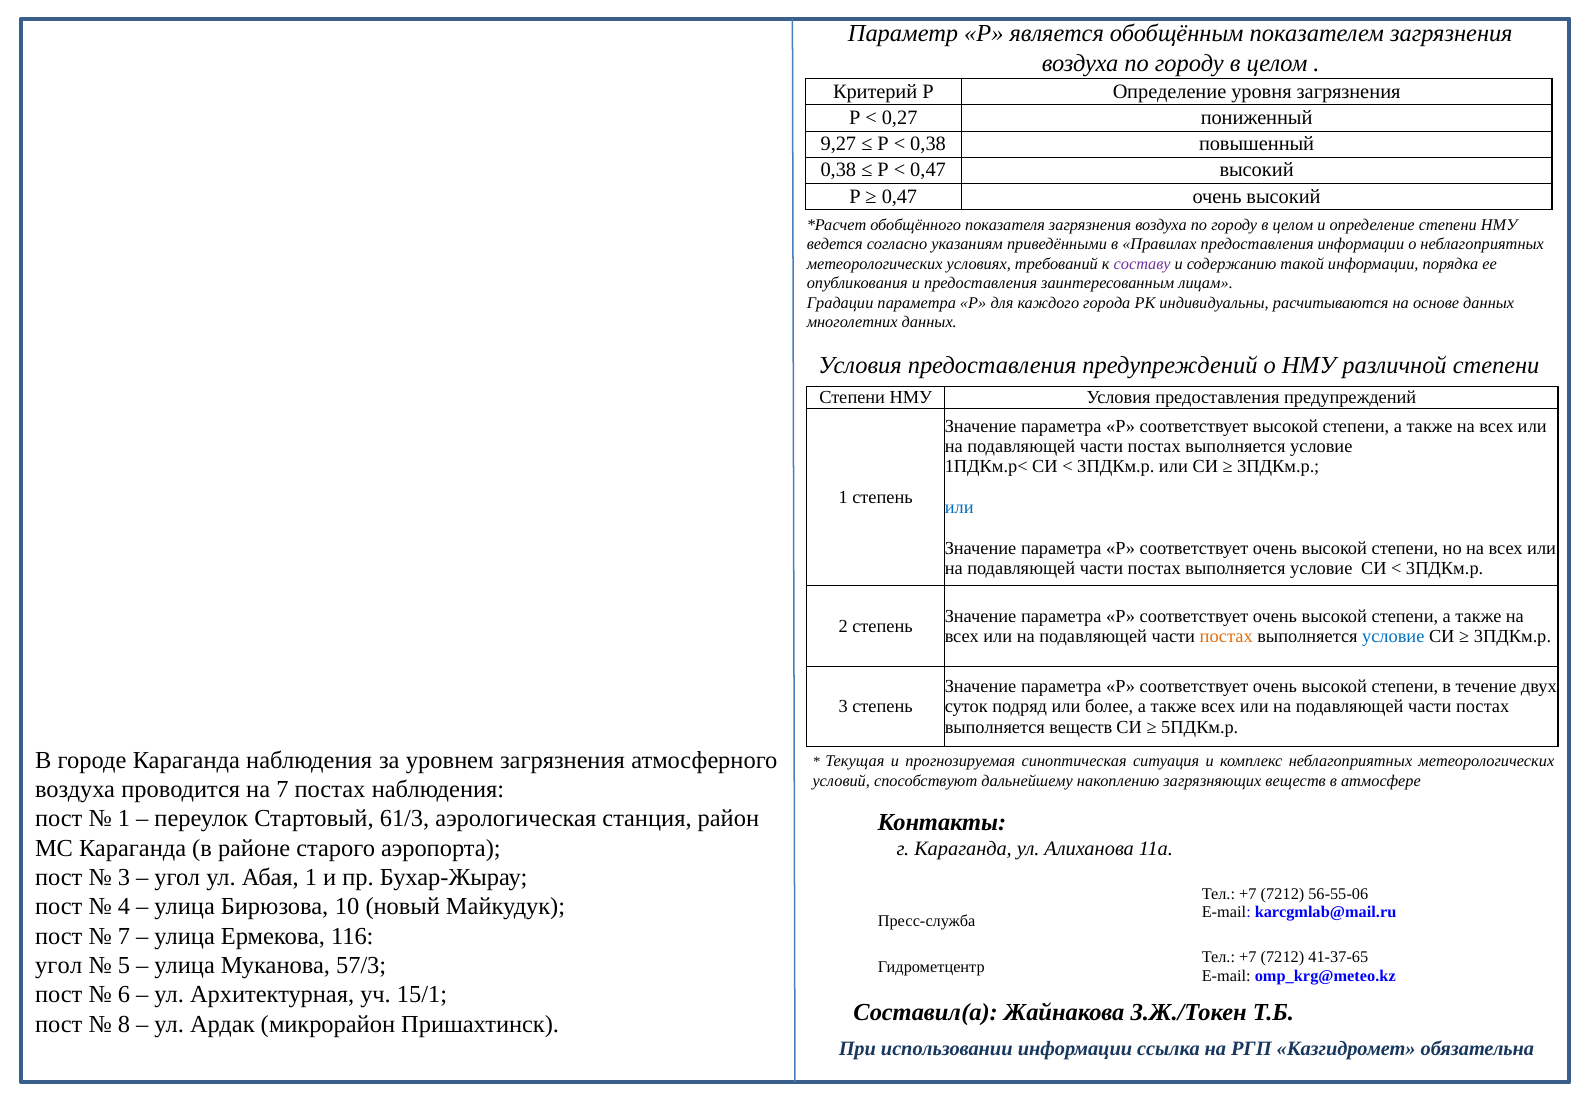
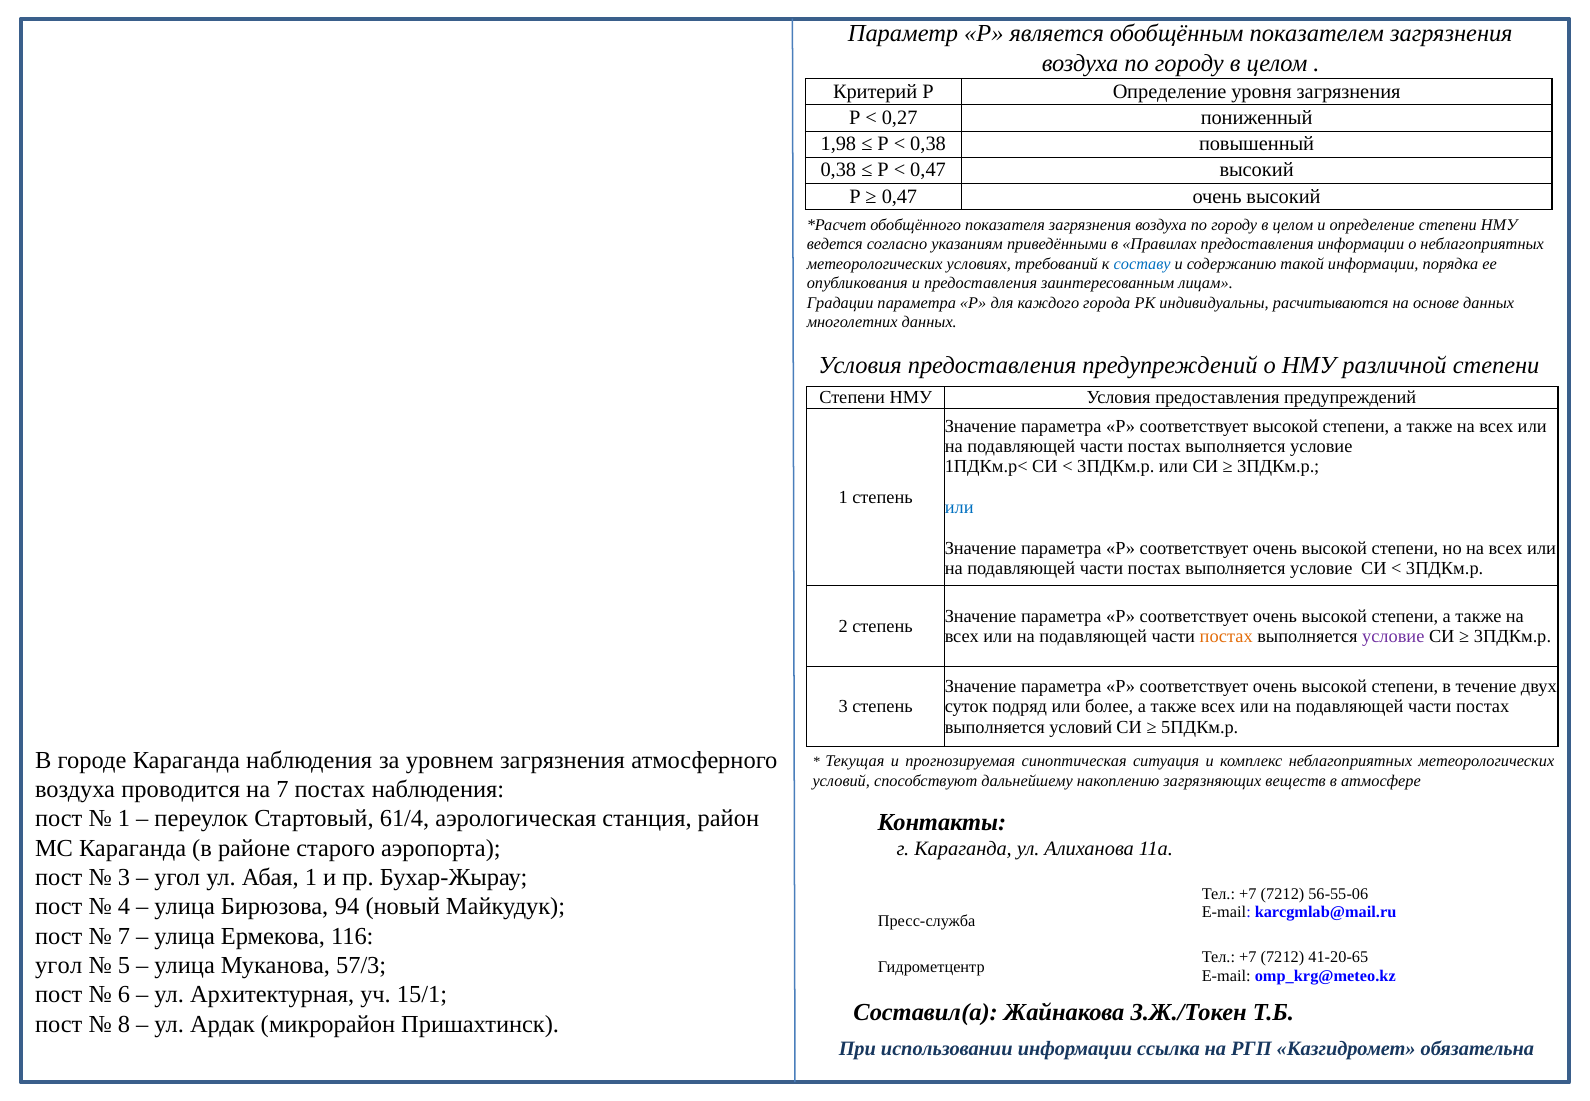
9,27: 9,27 -> 1,98
составу colour: purple -> blue
условие at (1393, 636) colour: blue -> purple
выполняется веществ: веществ -> условий
61/3: 61/3 -> 61/4
10: 10 -> 94
41-37-65: 41-37-65 -> 41-20-65
